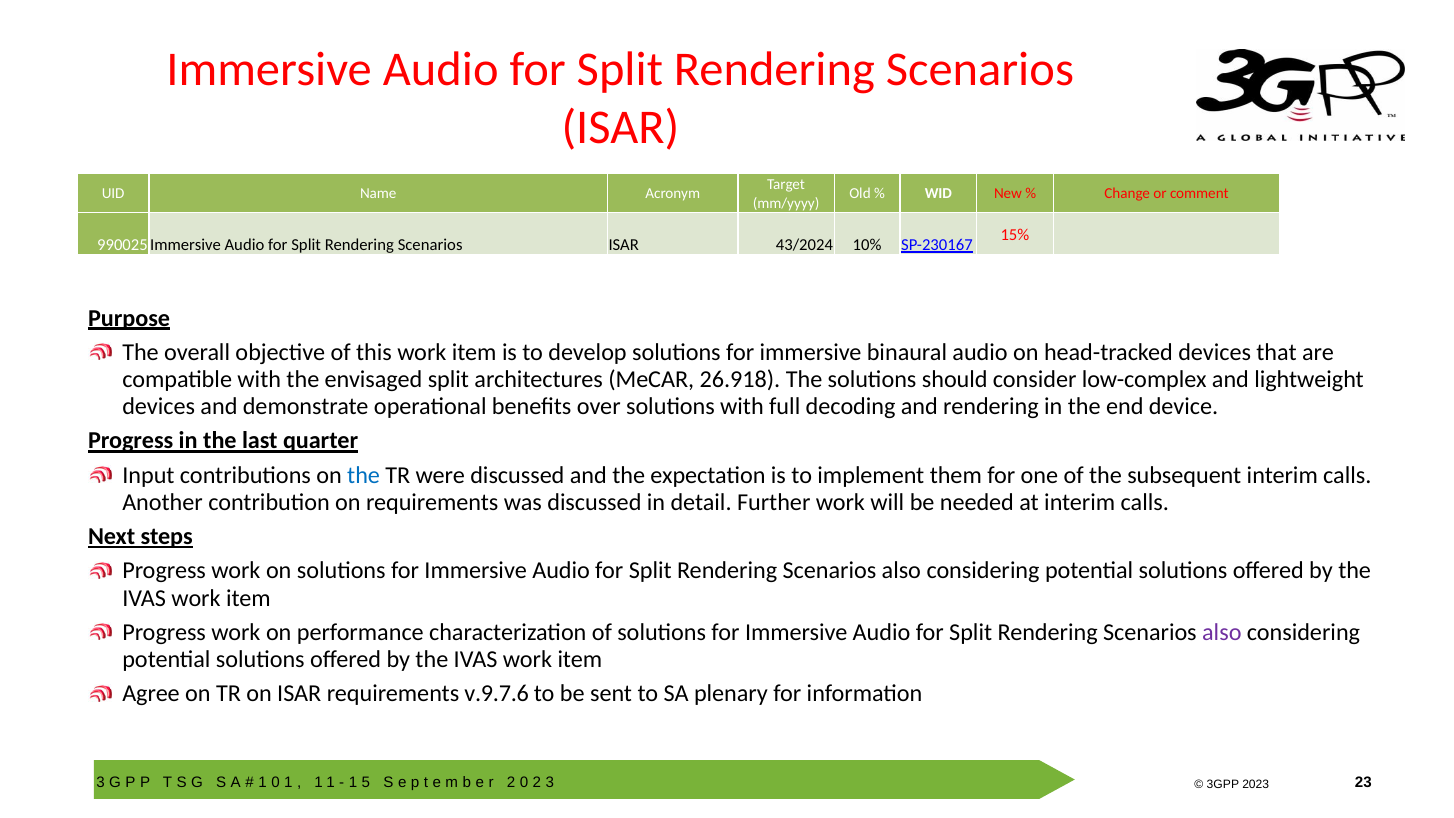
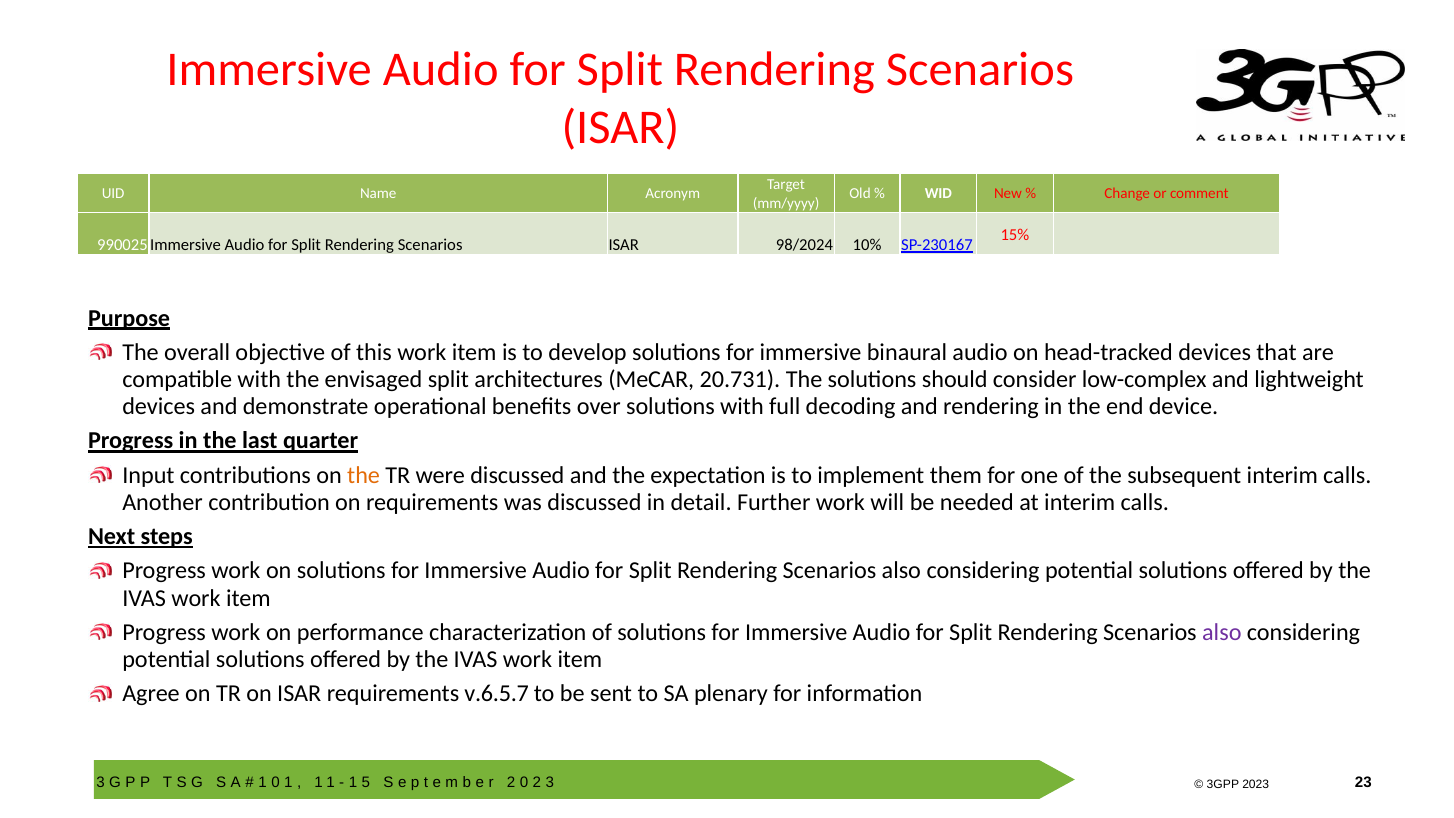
43/2024: 43/2024 -> 98/2024
26.918: 26.918 -> 20.731
the at (364, 475) colour: blue -> orange
v.9.7.6: v.9.7.6 -> v.6.5.7
